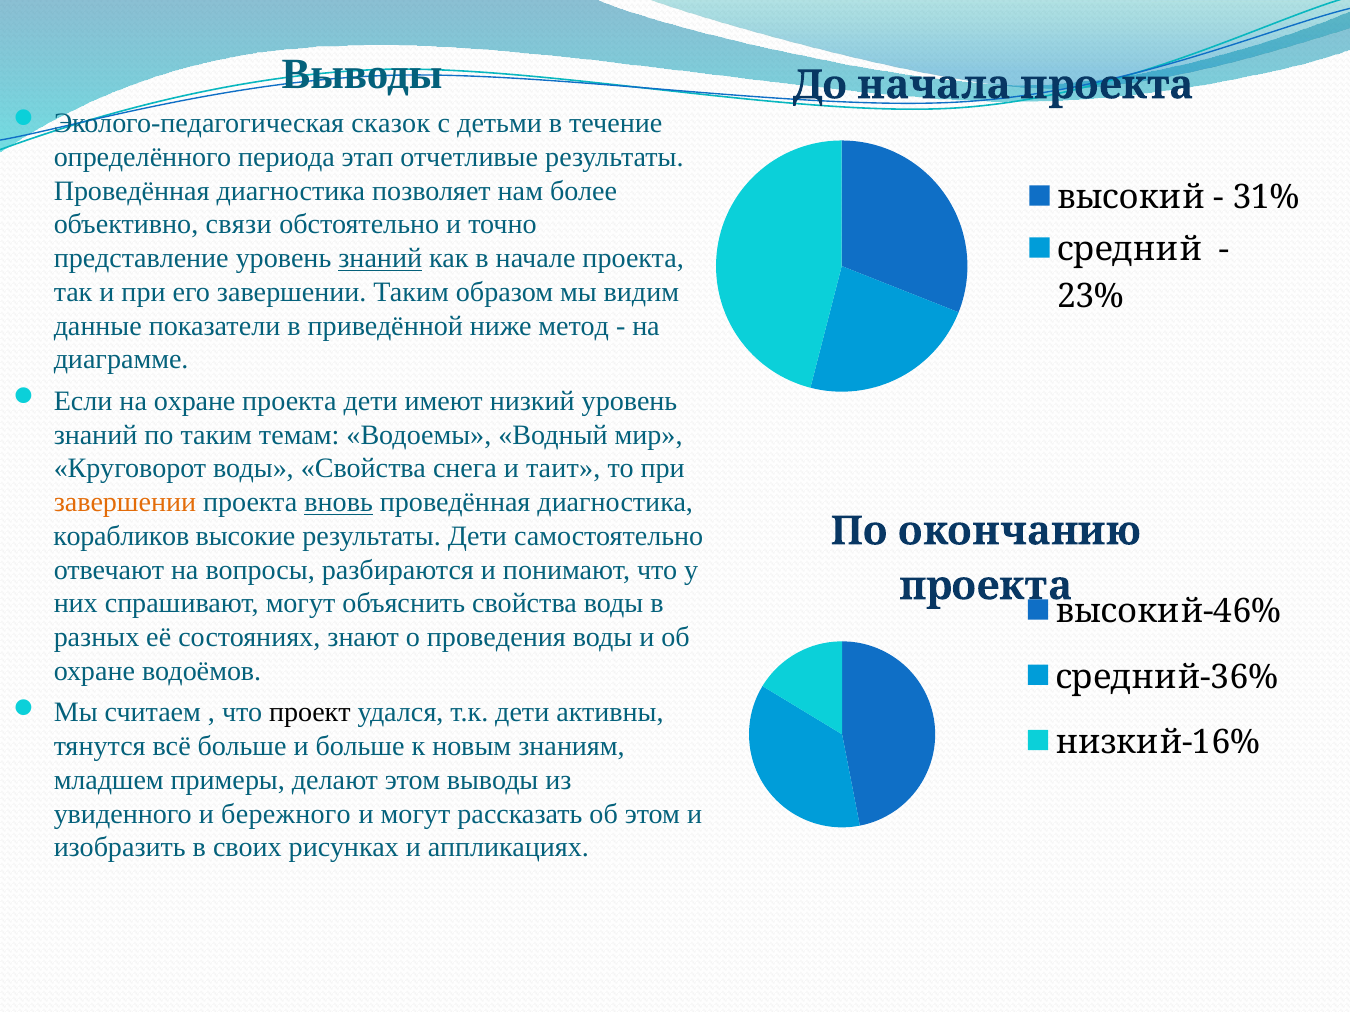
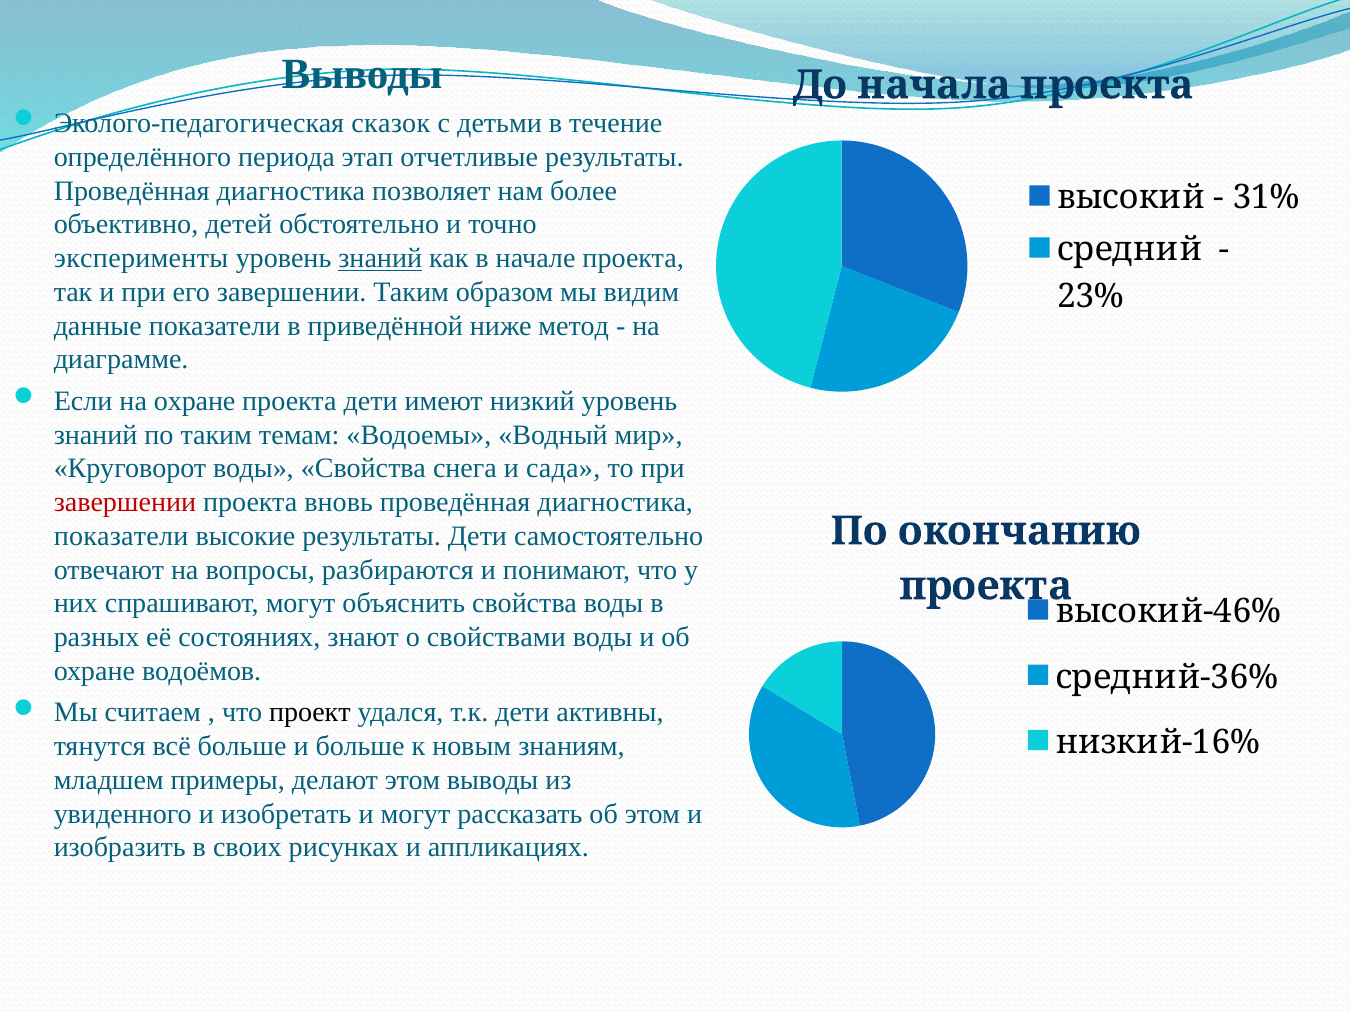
связи: связи -> детей
представление: представление -> эксперименты
таит: таит -> сада
завершении at (125, 503) colour: orange -> red
вновь underline: present -> none
корабликов at (121, 536): корабликов -> показатели
проведения: проведения -> свойствами
бережного: бережного -> изобретать
